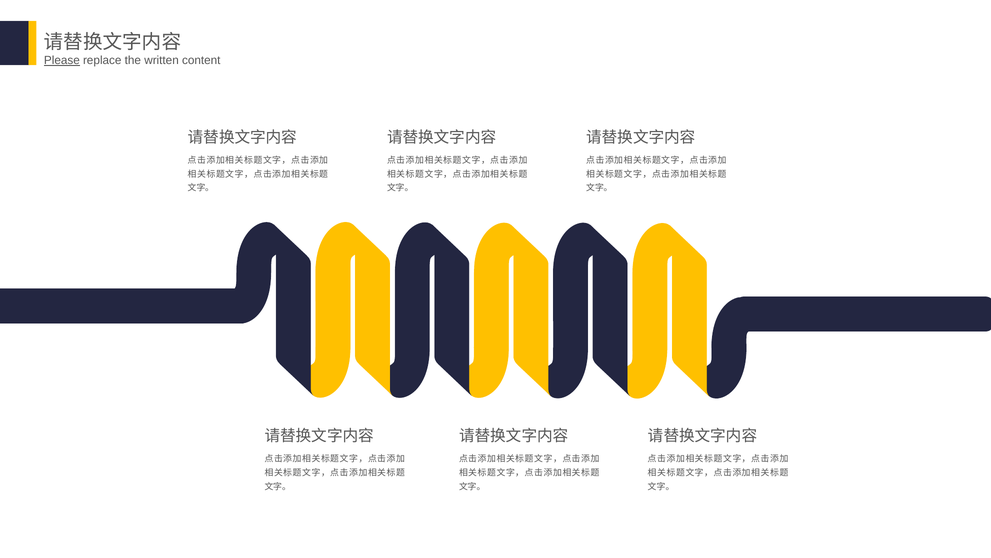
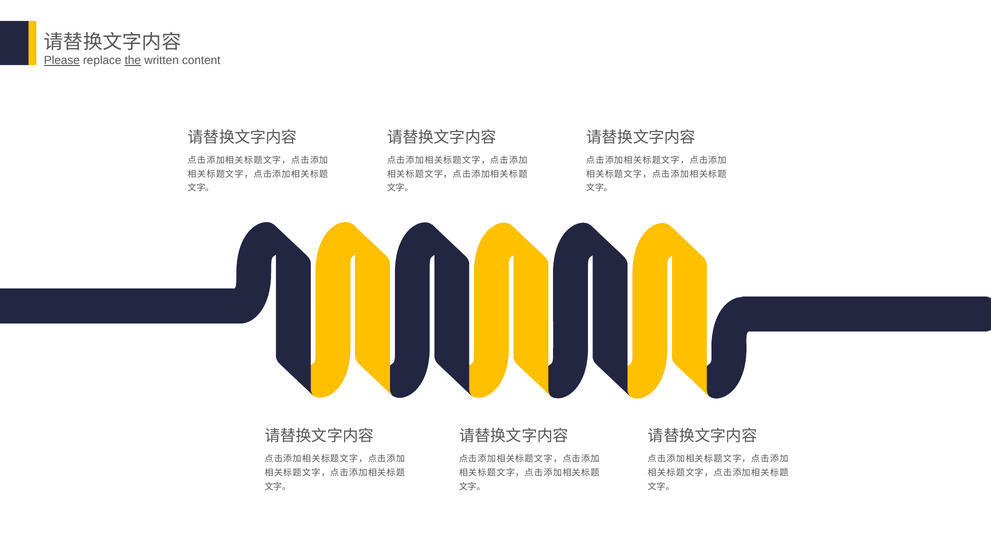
the underline: none -> present
